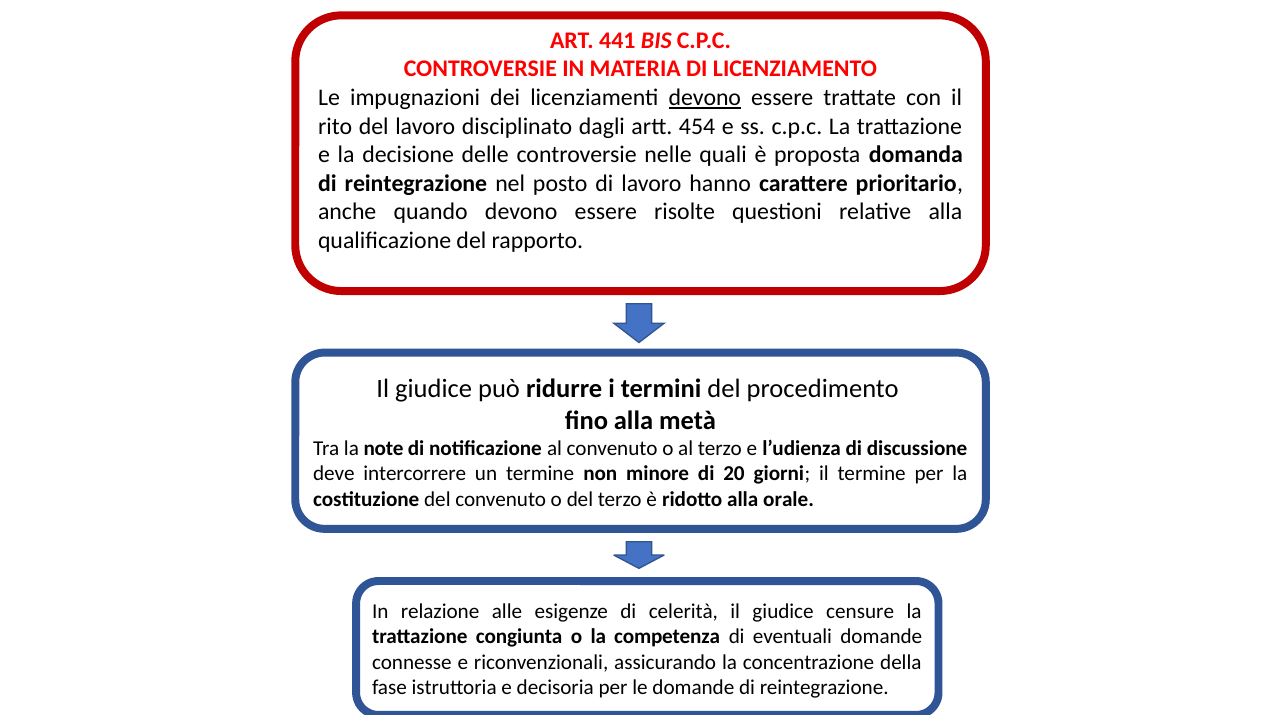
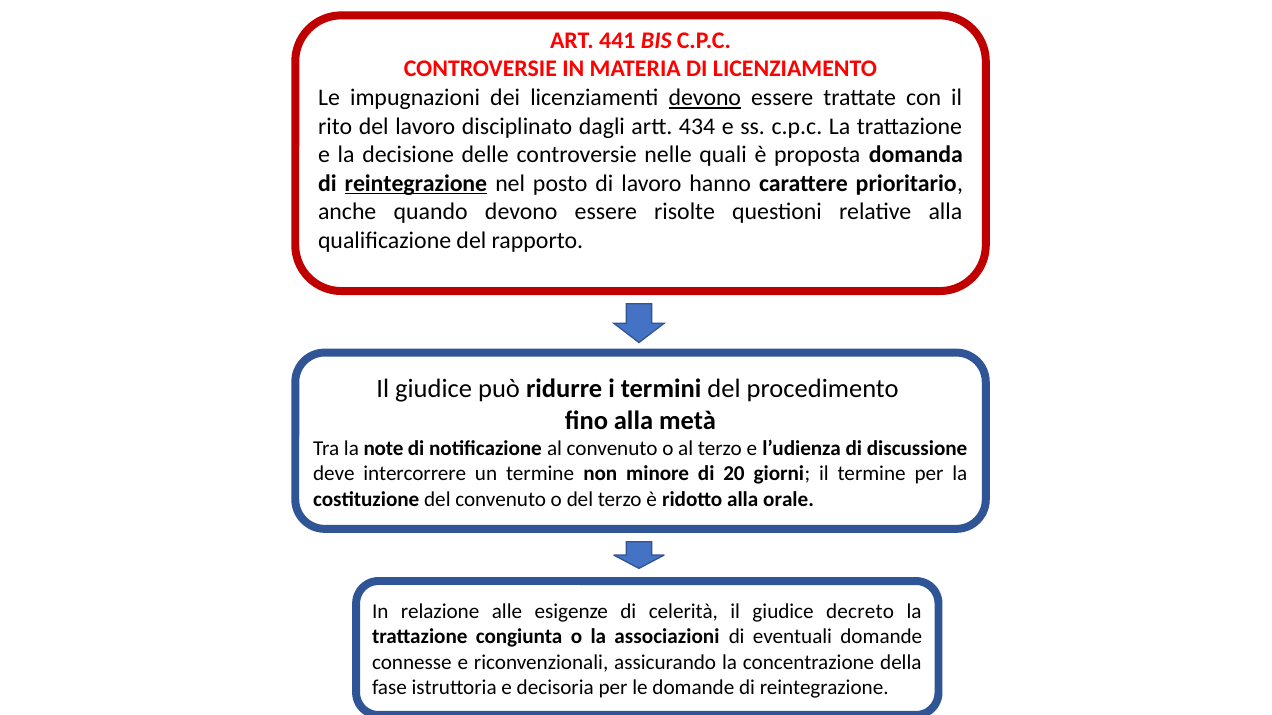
454: 454 -> 434
reintegrazione at (416, 184) underline: none -> present
censure: censure -> decreto
competenza: competenza -> associazioni
